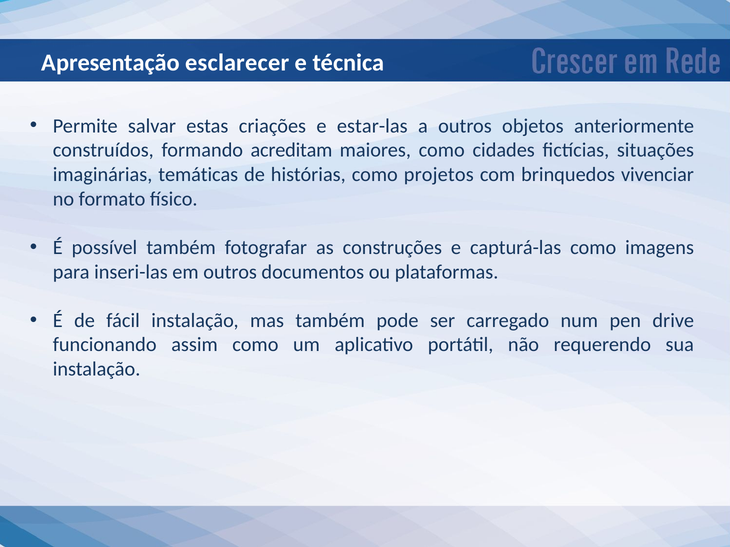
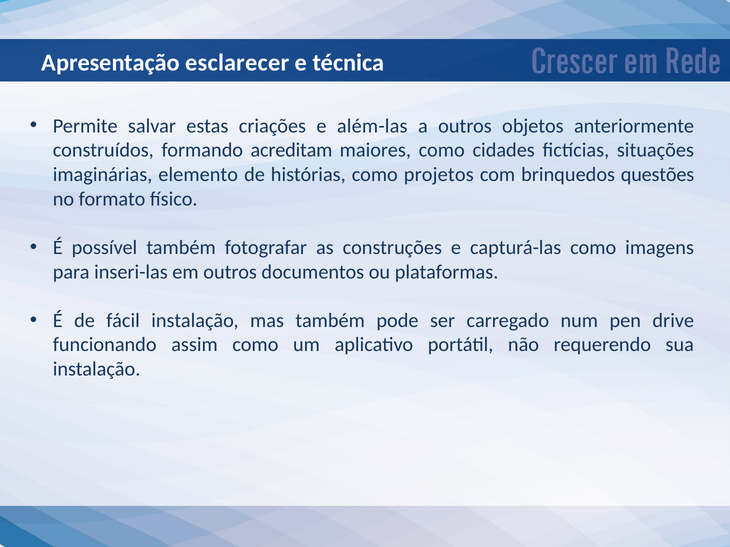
estar-las: estar-las -> além-las
temáticas: temáticas -> elemento
vivenciar: vivenciar -> questões
